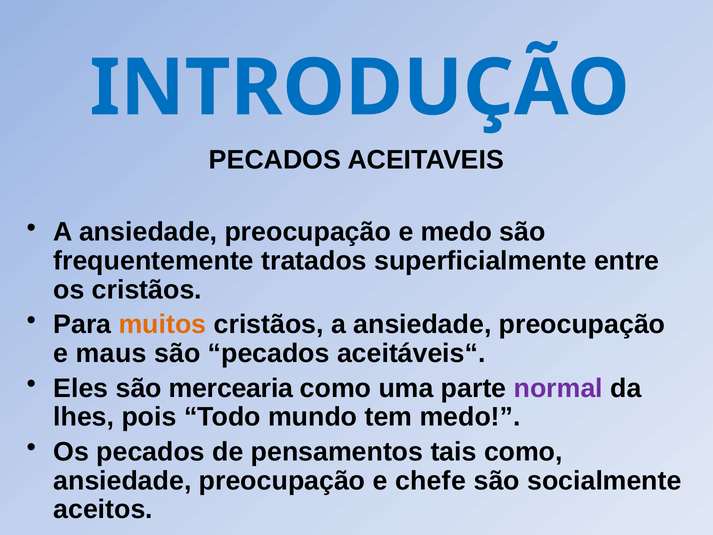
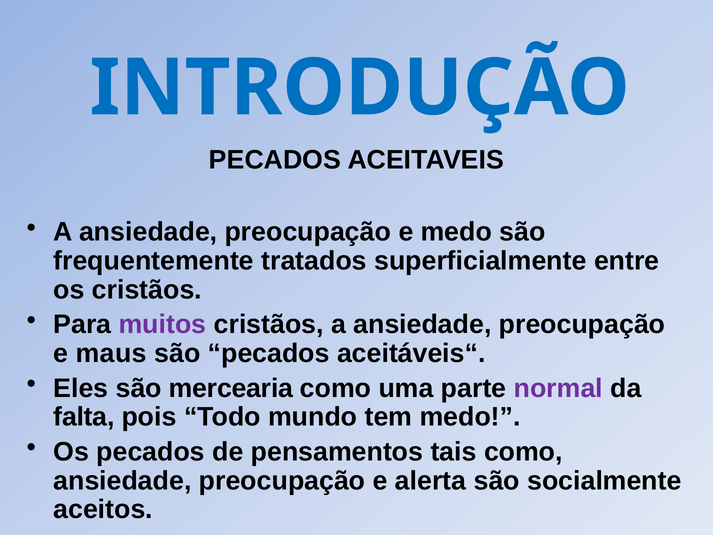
muitos colour: orange -> purple
lhes: lhes -> falta
chefe: chefe -> alerta
